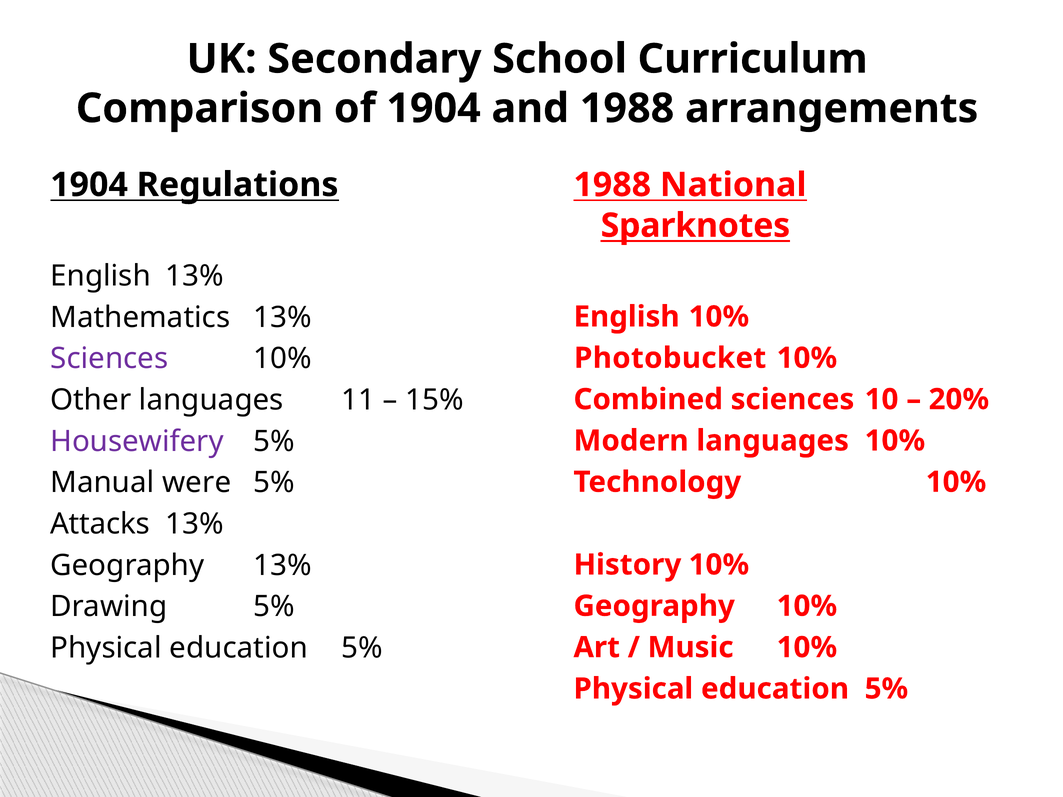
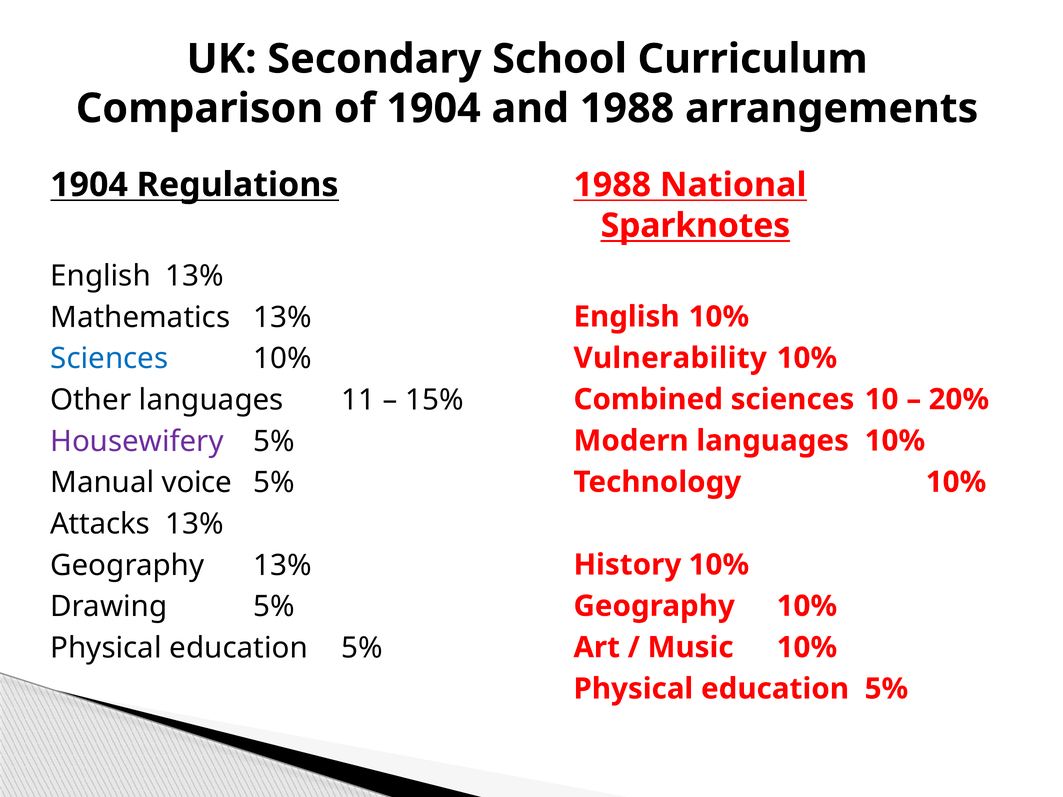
Sciences at (109, 359) colour: purple -> blue
Photobucket: Photobucket -> Vulnerability
were: were -> voice
